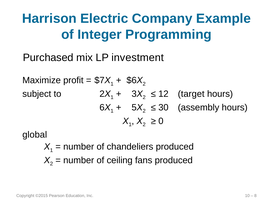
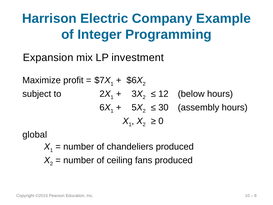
Purchased: Purchased -> Expansion
target: target -> below
